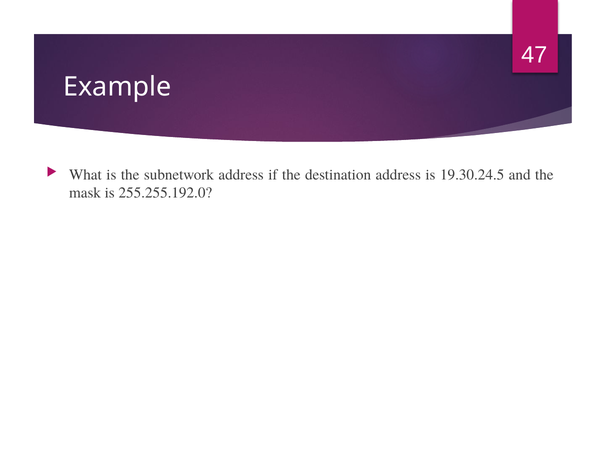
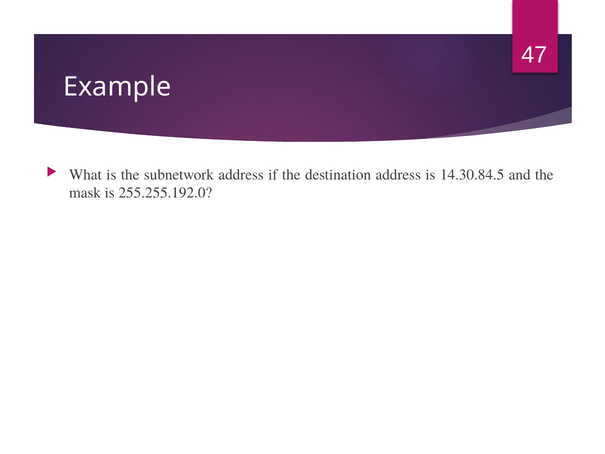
19.30.24.5: 19.30.24.5 -> 14.30.84.5
